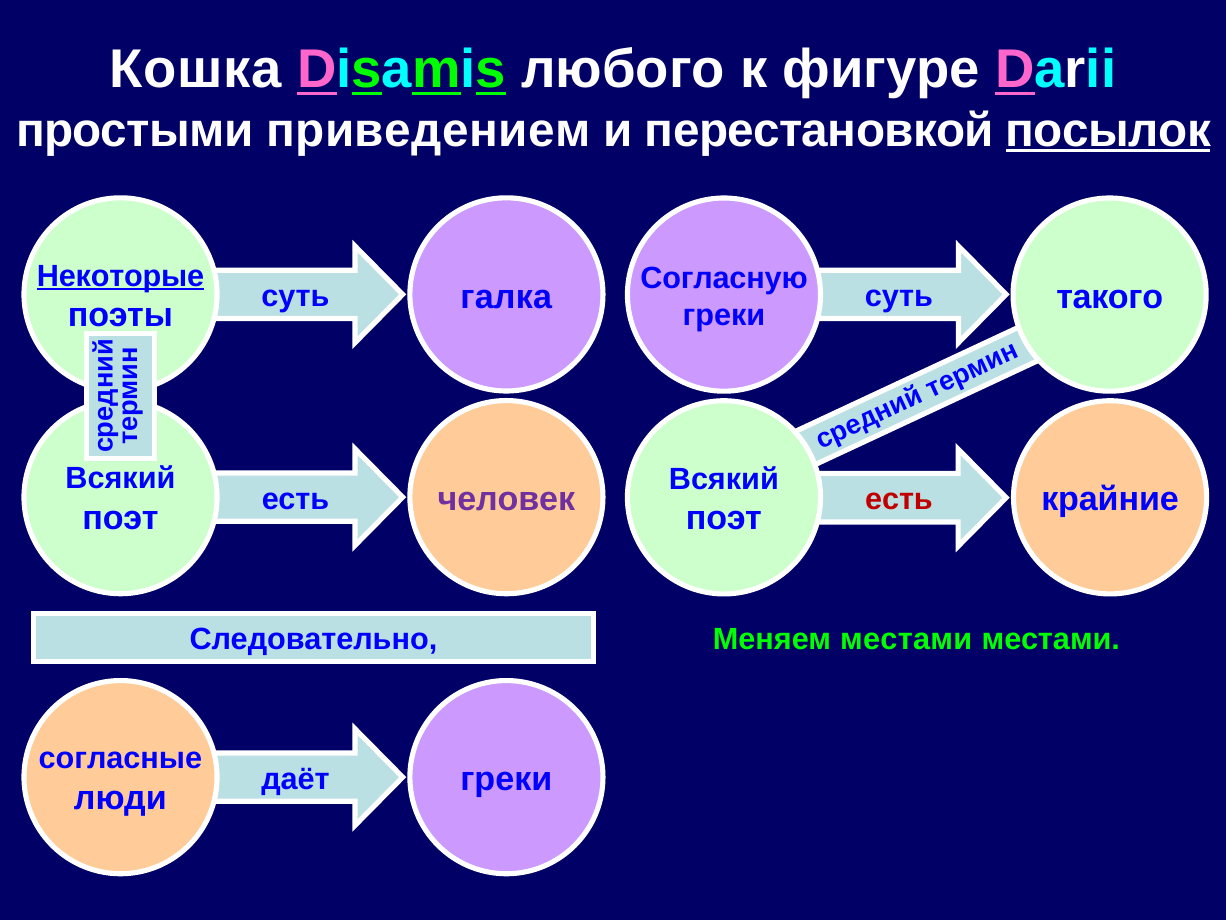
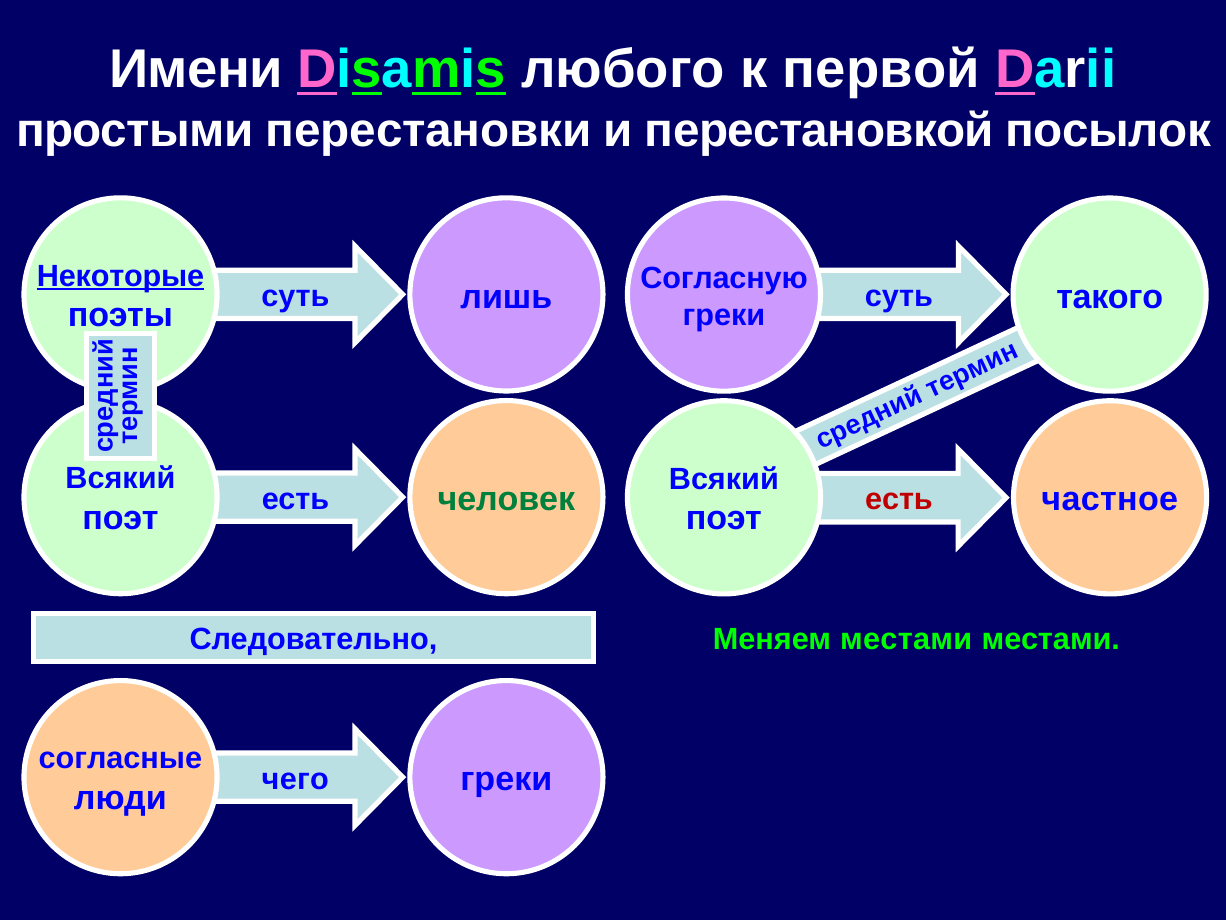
Кошка: Кошка -> Имени
фигуре: фигуре -> первой
приведением: приведением -> перестановки
посылок underline: present -> none
галка: галка -> лишь
человек colour: purple -> green
крайние: крайние -> частное
даёт: даёт -> чего
